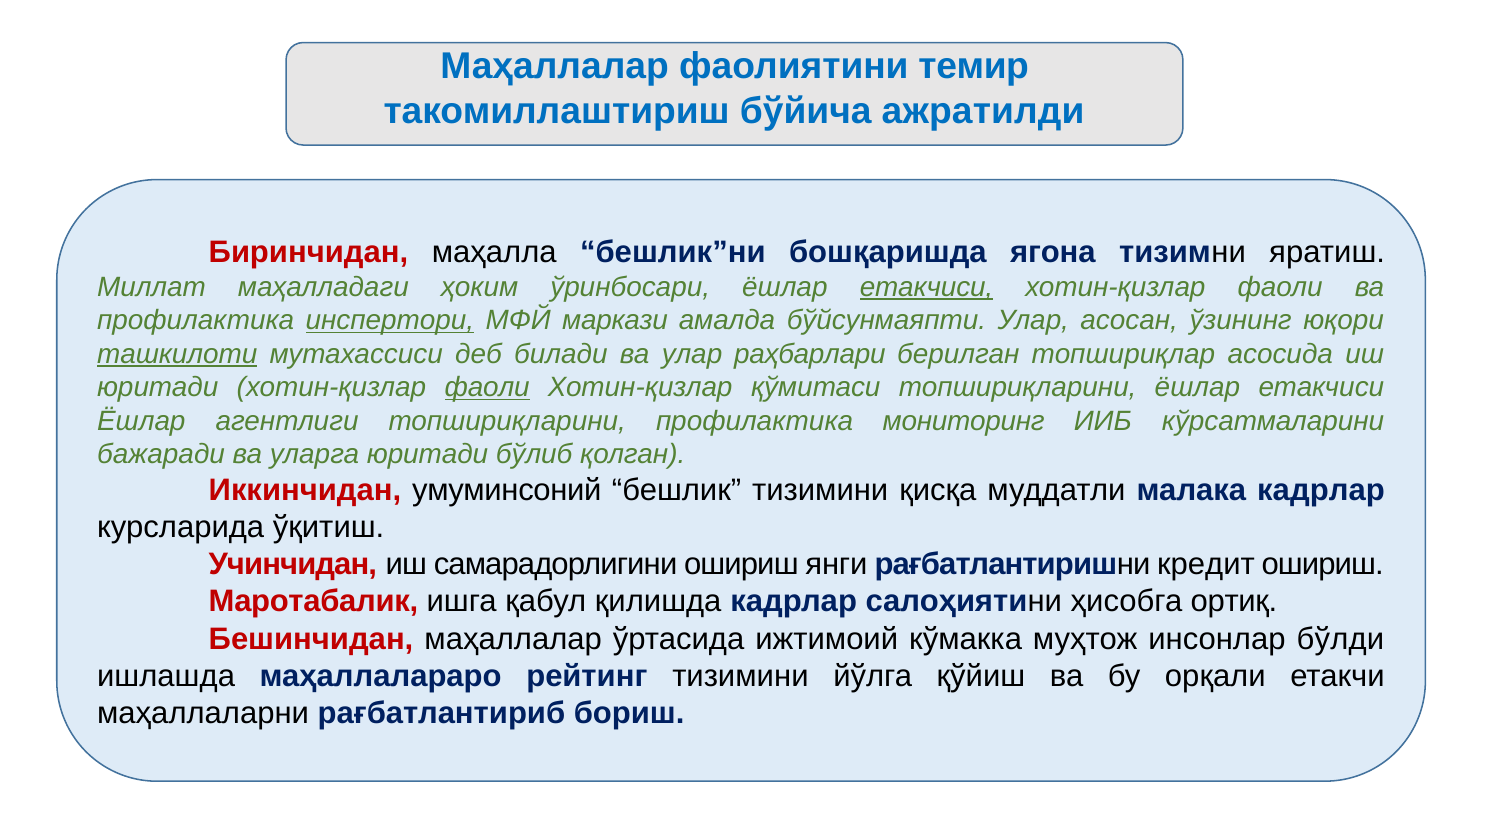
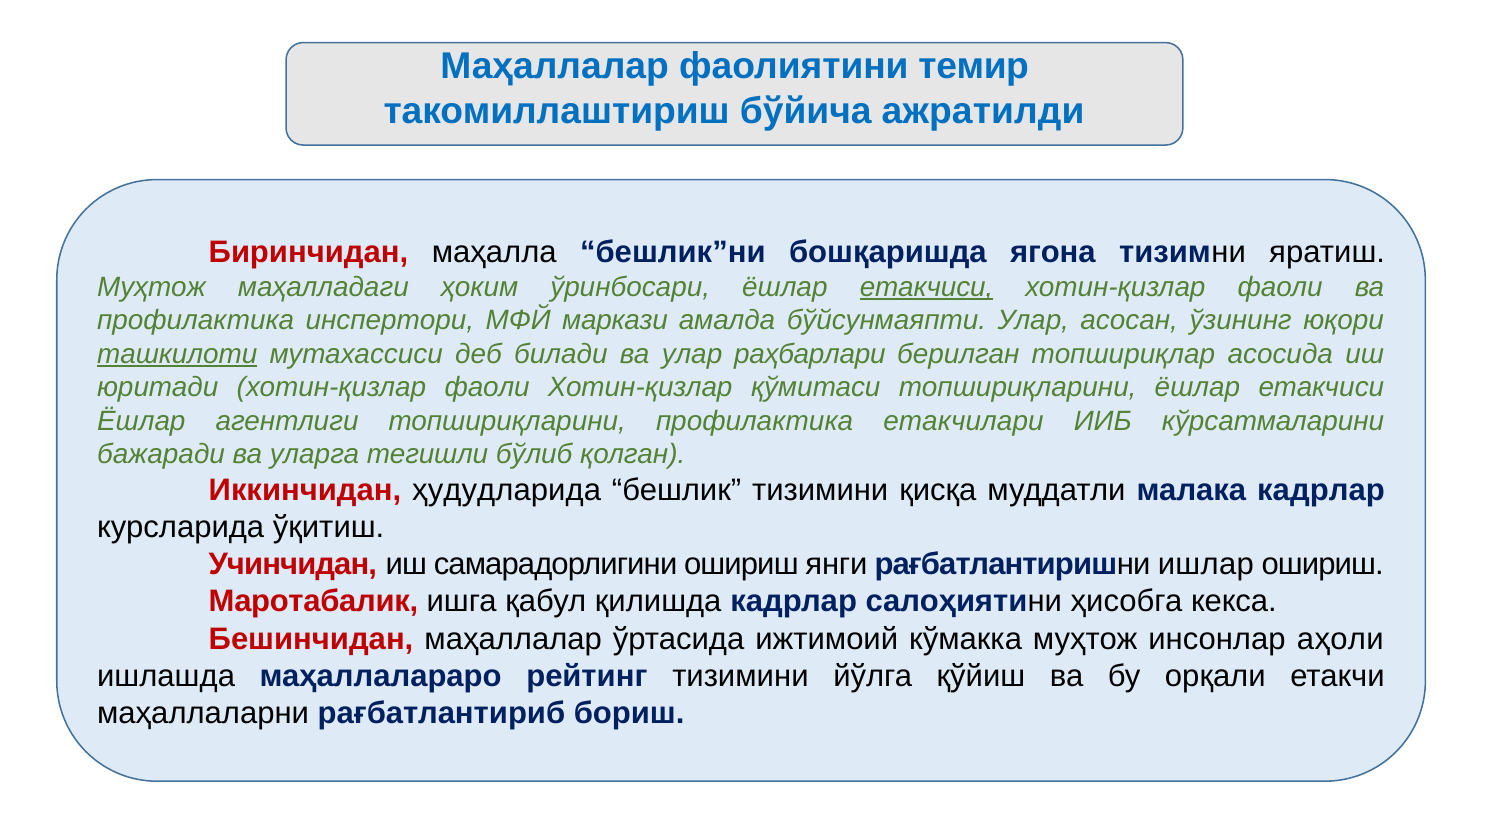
Миллат at (151, 287): Миллат -> Муҳтож
инспертори underline: present -> none
фаоли at (487, 387) underline: present -> none
мониторинг: мониторинг -> етакчилари
уларга юритади: юритади -> тегишли
умуминсоний: умуминсоний -> ҳудудларида
кредит: кредит -> ишлар
ортиқ: ортиқ -> кекса
бўлди: бўлди -> аҳоли
